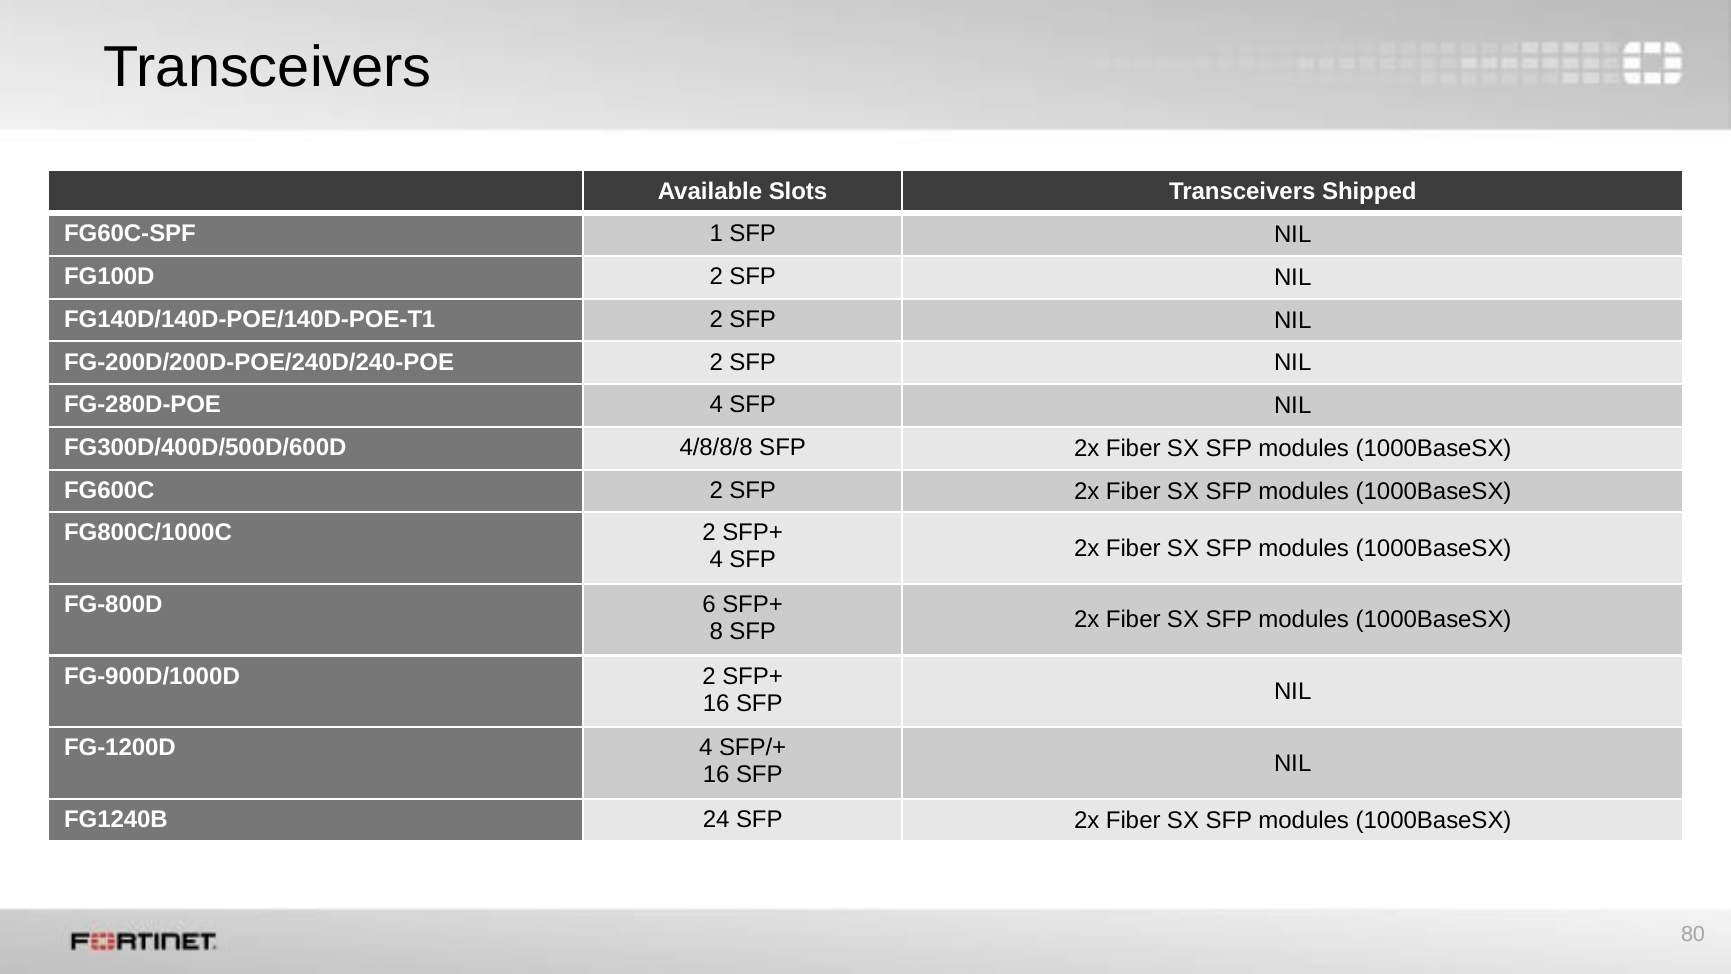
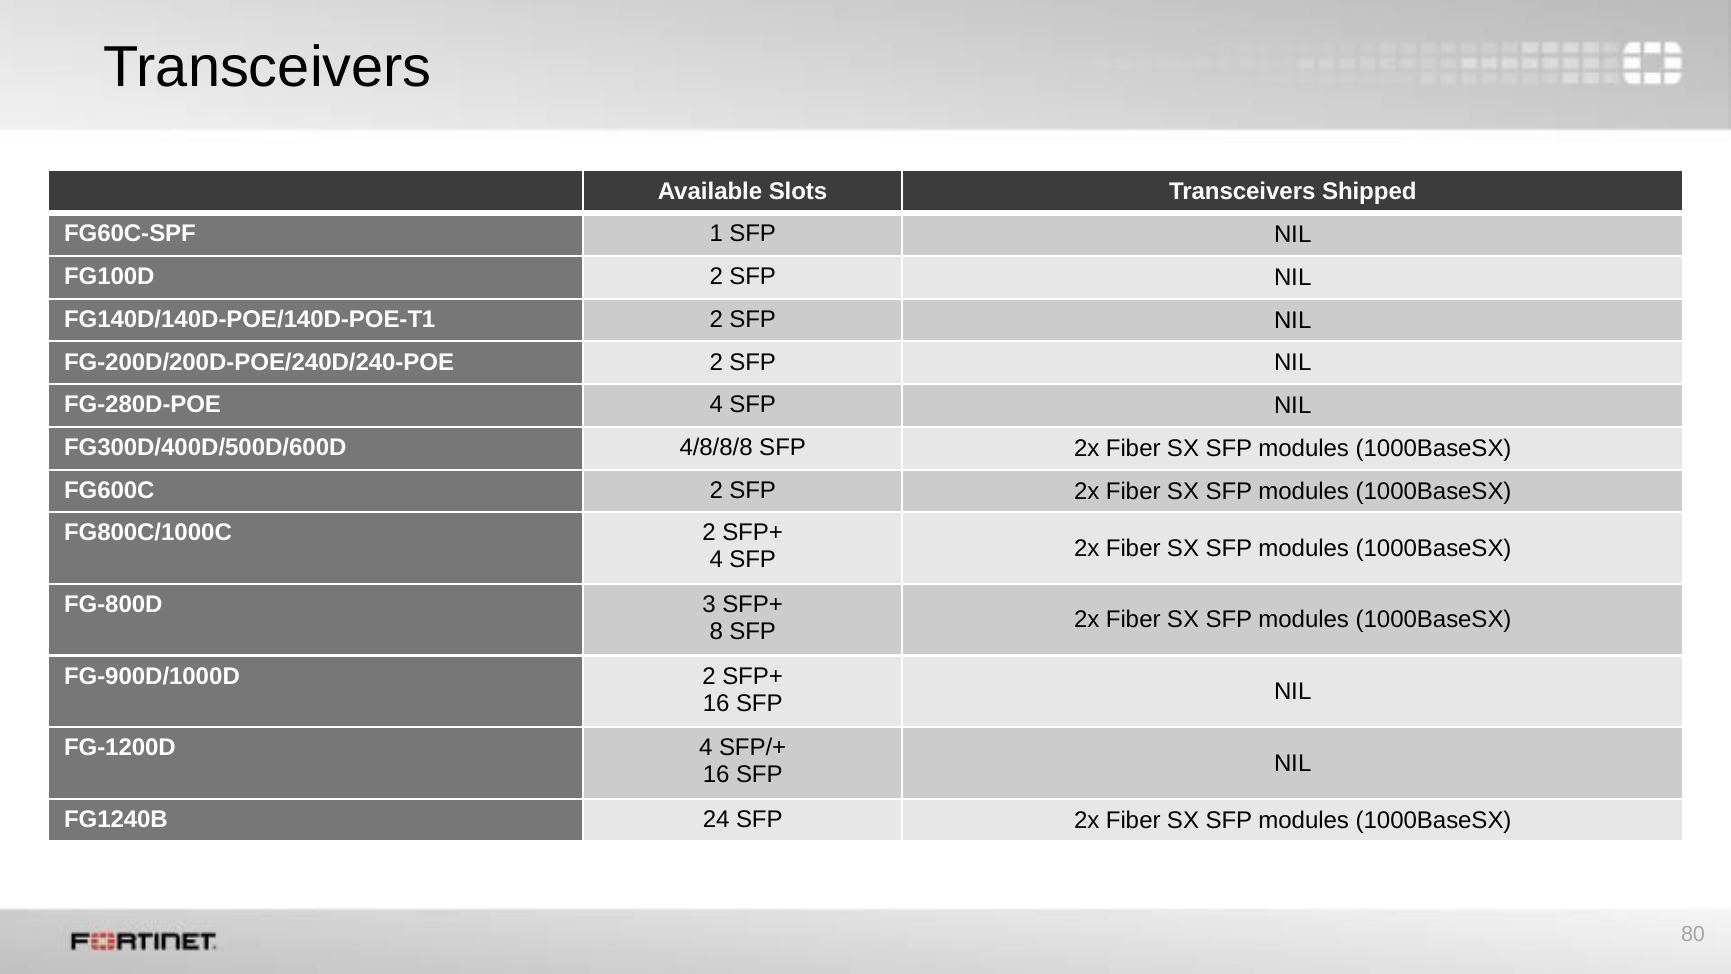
6: 6 -> 3
